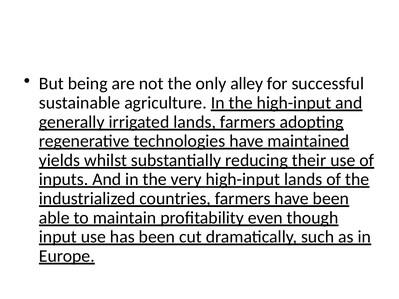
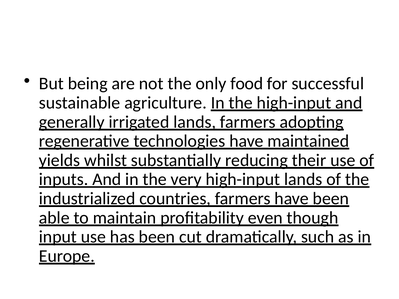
alley: alley -> food
